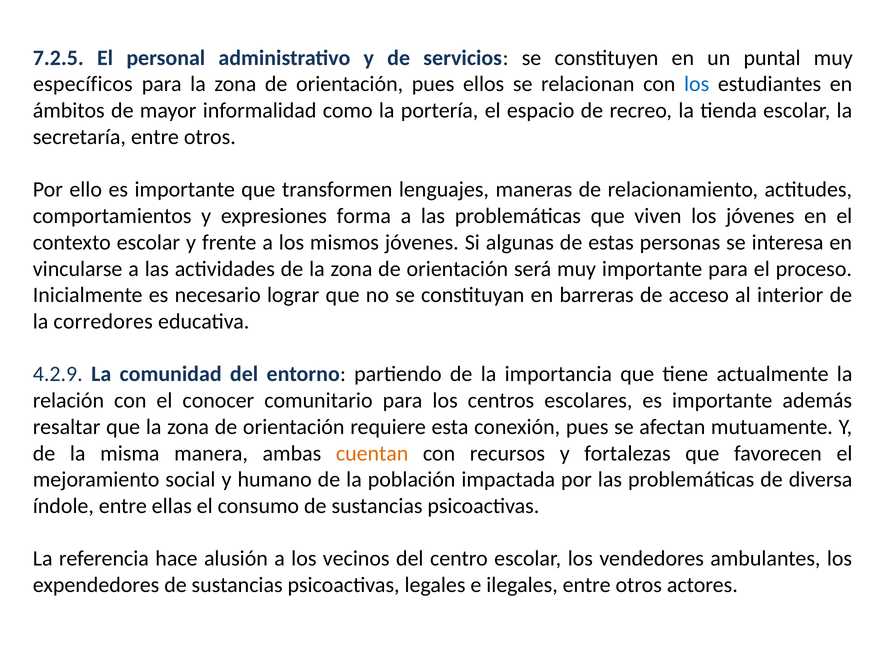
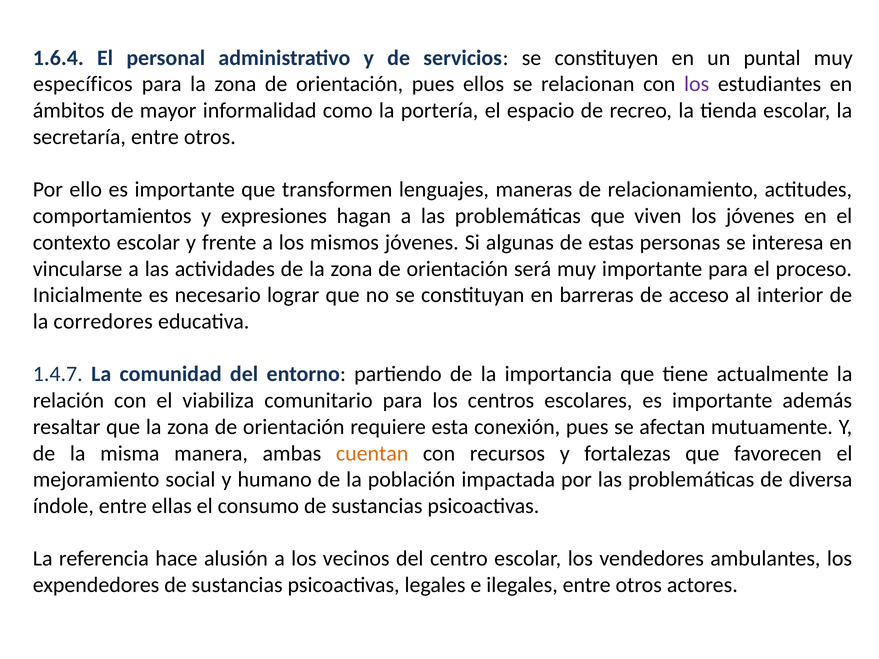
7.2.5: 7.2.5 -> 1.6.4
los at (697, 84) colour: blue -> purple
forma: forma -> hagan
4.2.9: 4.2.9 -> 1.4.7
conocer: conocer -> viabiliza
